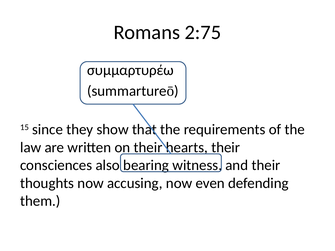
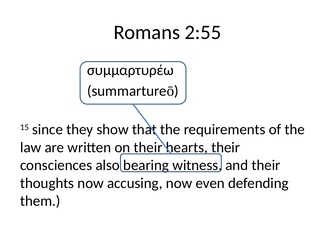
2:75: 2:75 -> 2:55
